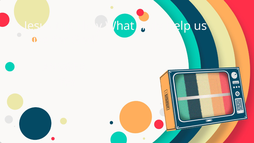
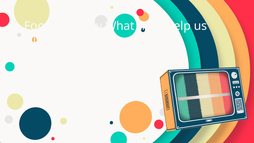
Jesus: Jesus -> Food
